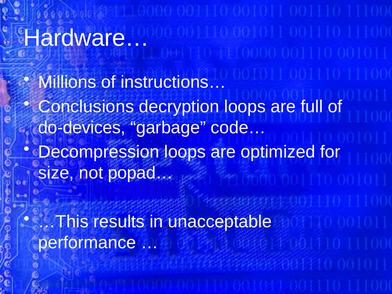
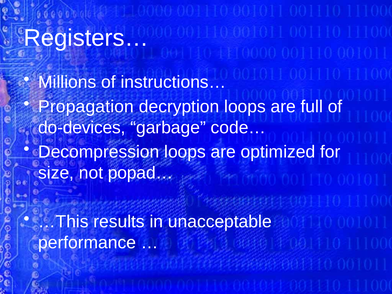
Hardware…: Hardware… -> Registers…
Conclusions: Conclusions -> Propagation
